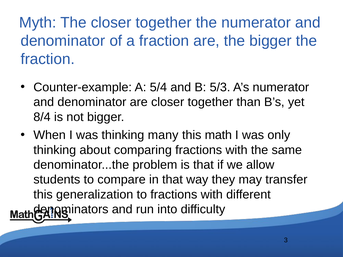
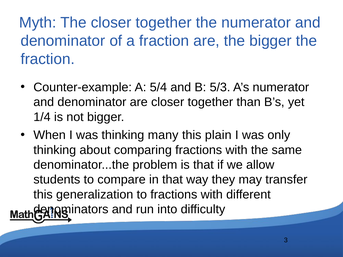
8/4: 8/4 -> 1/4
math: math -> plain
